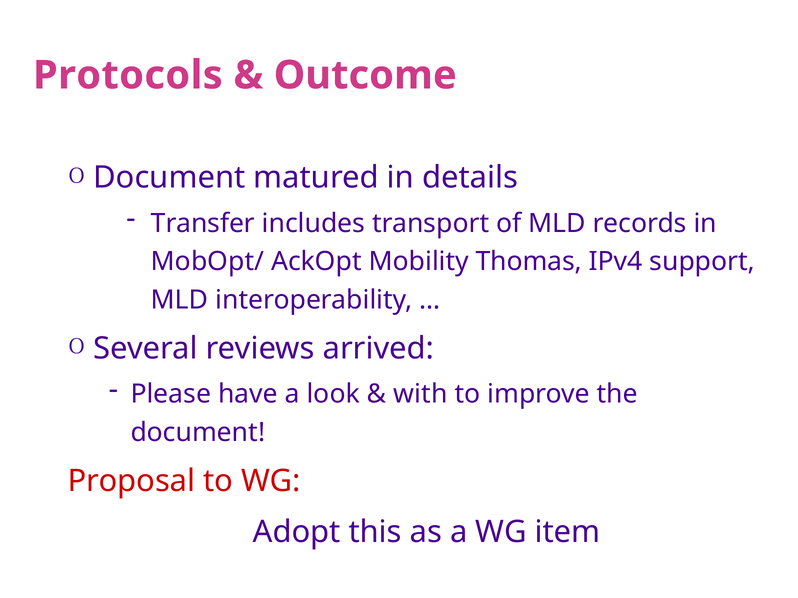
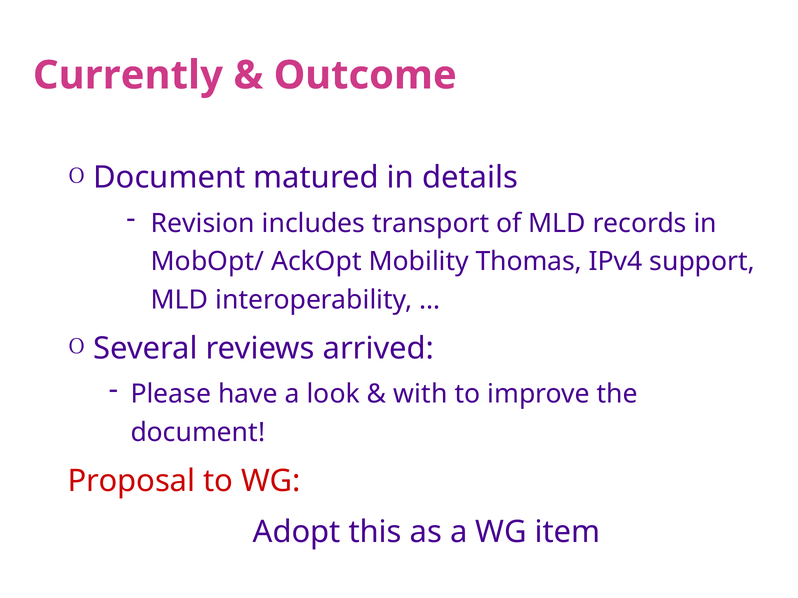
Protocols: Protocols -> Currently
Transfer: Transfer -> Revision
